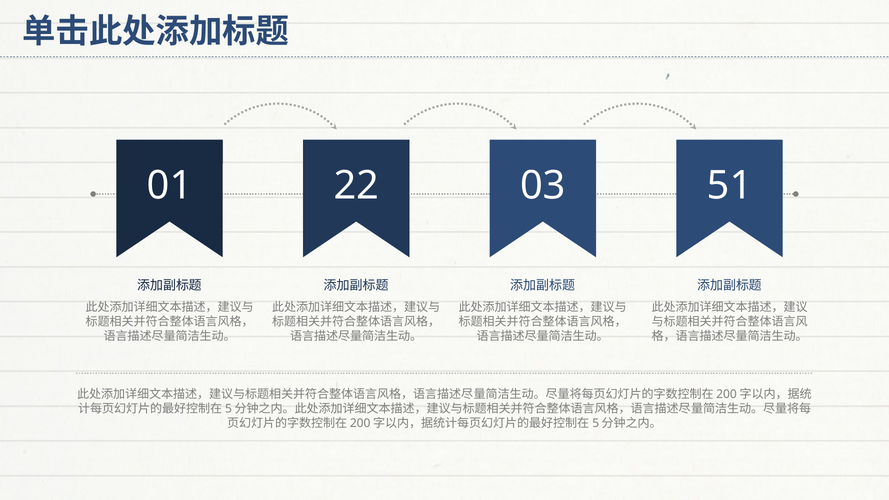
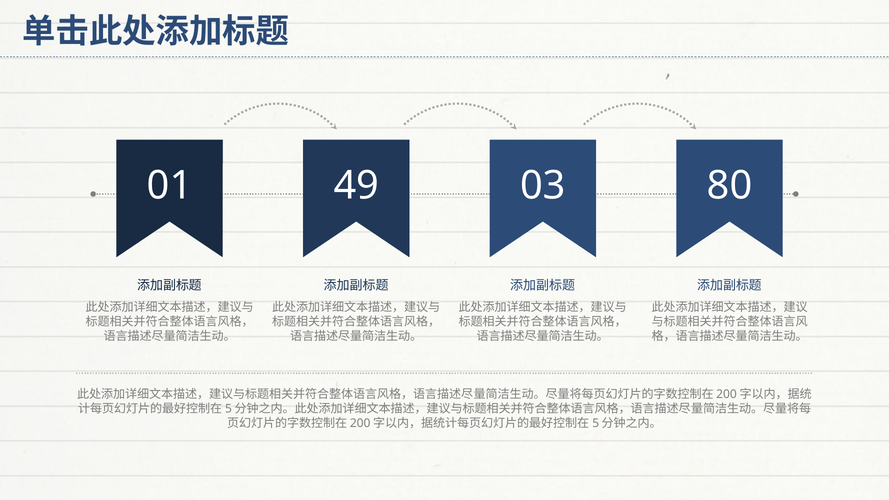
22: 22 -> 49
51: 51 -> 80
